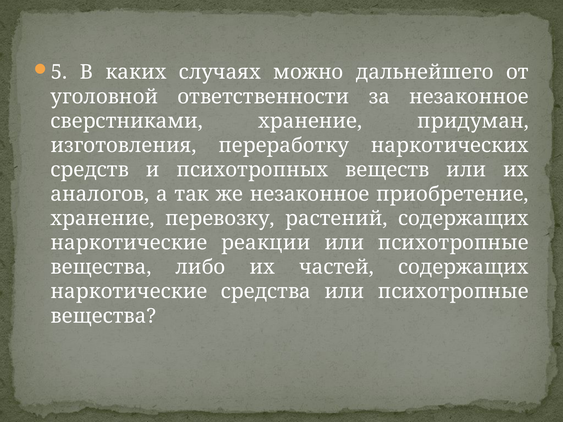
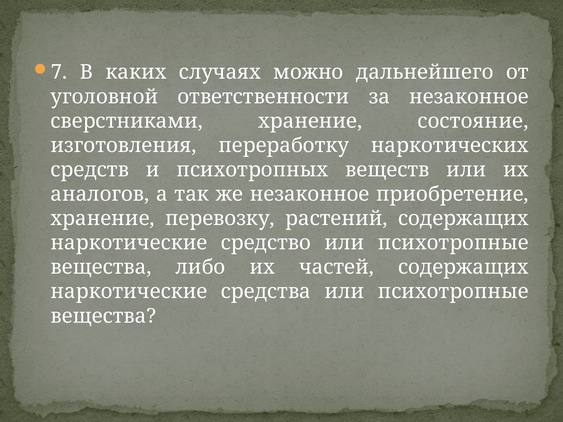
5: 5 -> 7
придуман: придуман -> состояние
реакции: реакции -> средство
